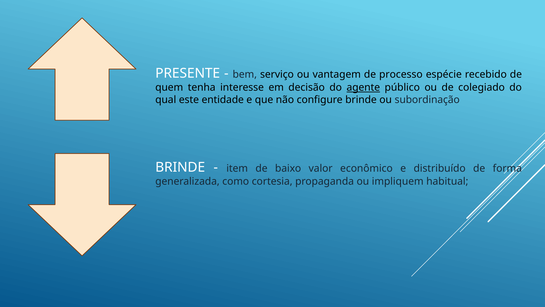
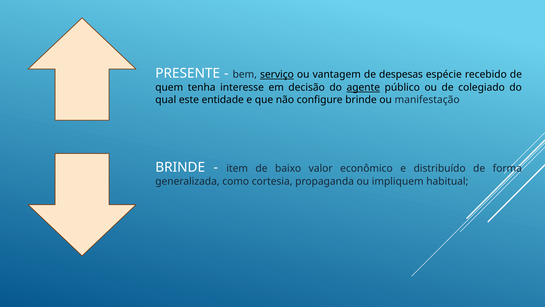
serviço underline: none -> present
processo: processo -> despesas
subordinação: subordinação -> manifestação
